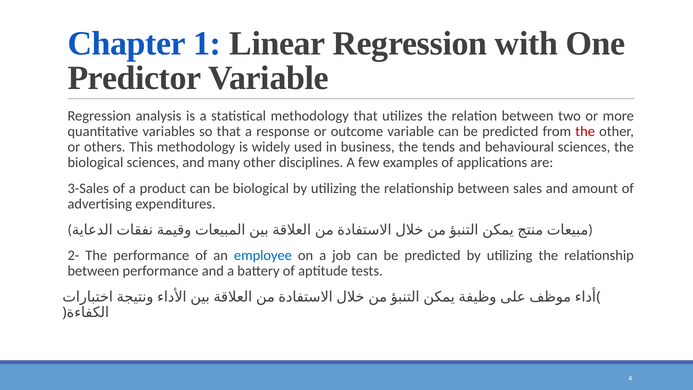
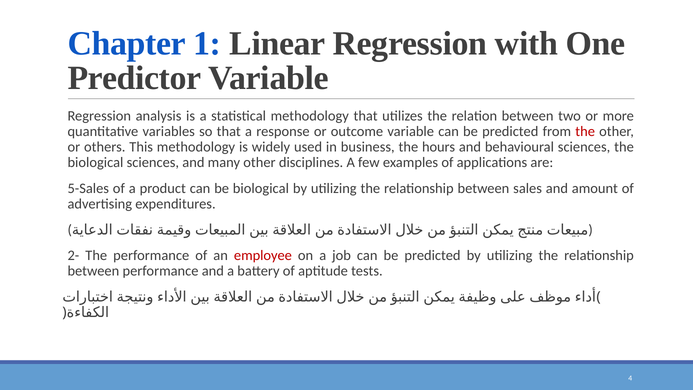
tends: tends -> hours
3-Sales: 3-Sales -> 5-Sales
employee colour: blue -> red
